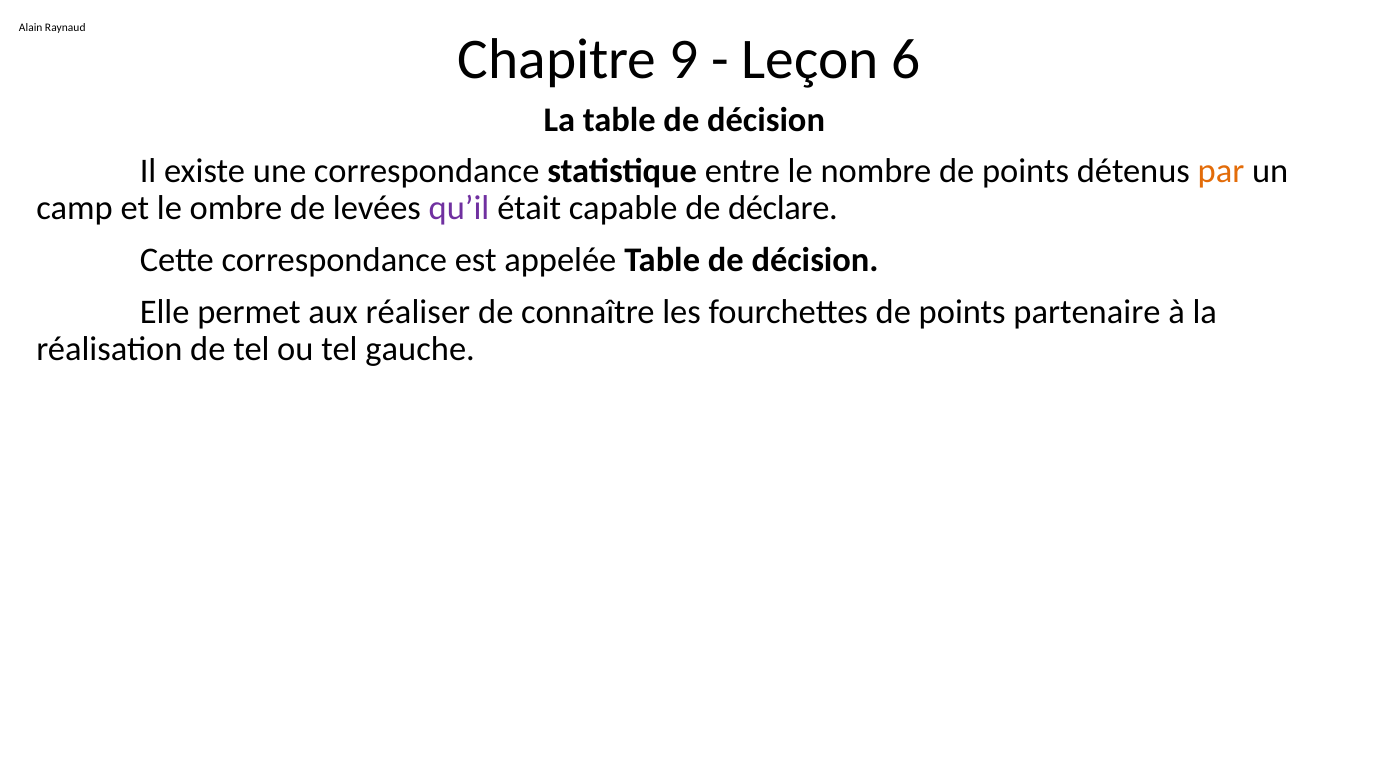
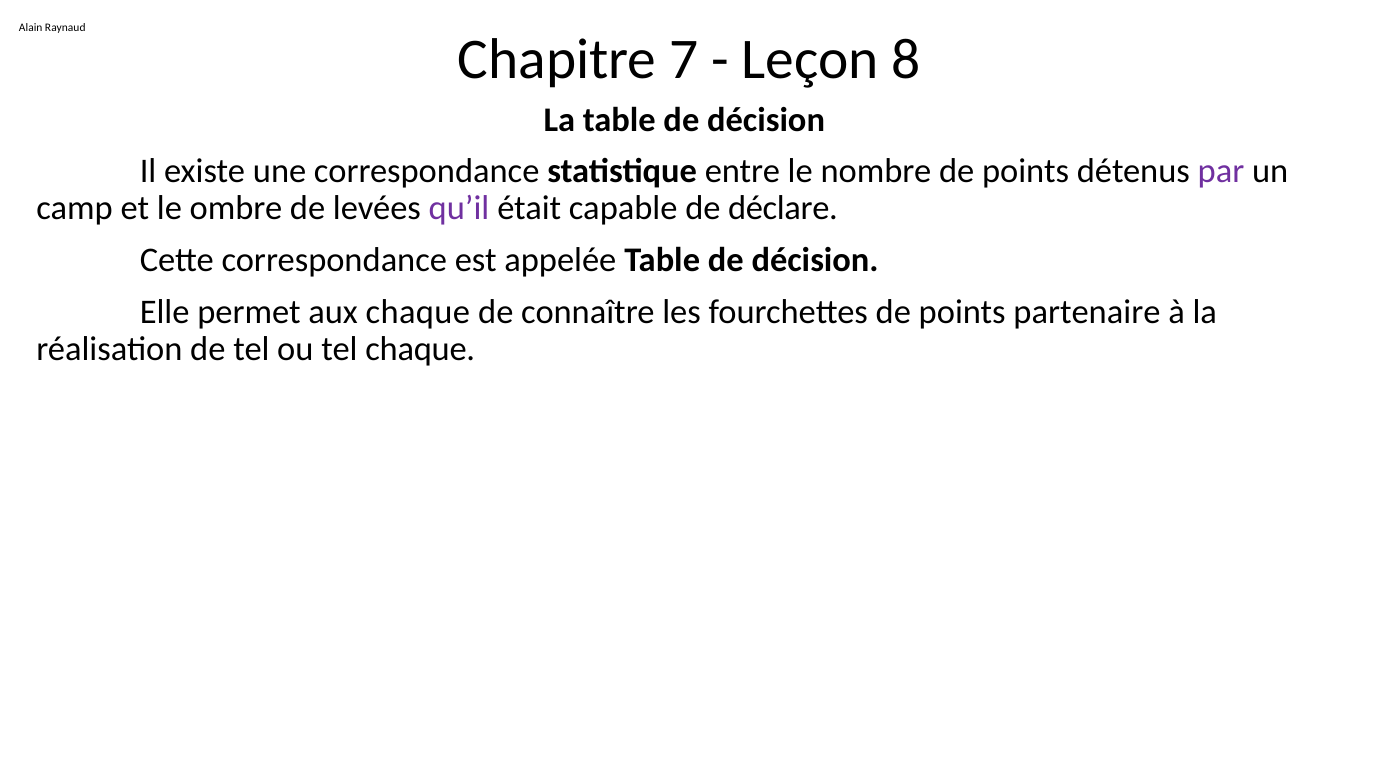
9: 9 -> 7
6: 6 -> 8
par colour: orange -> purple
aux réaliser: réaliser -> chaque
tel gauche: gauche -> chaque
